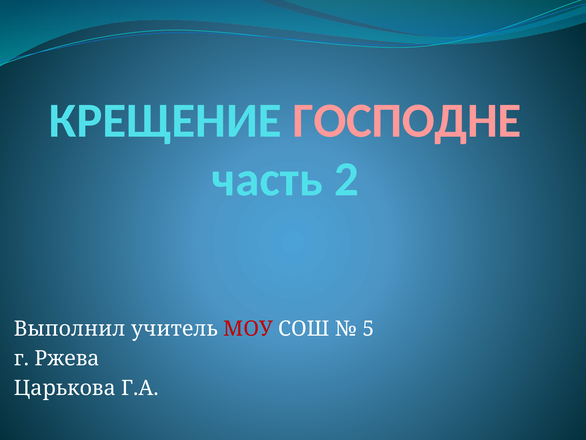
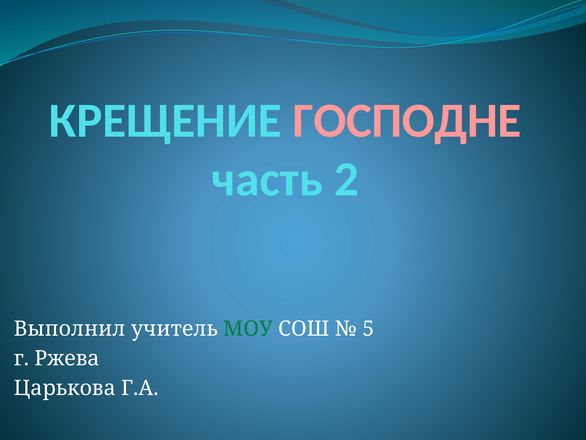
МОУ colour: red -> green
